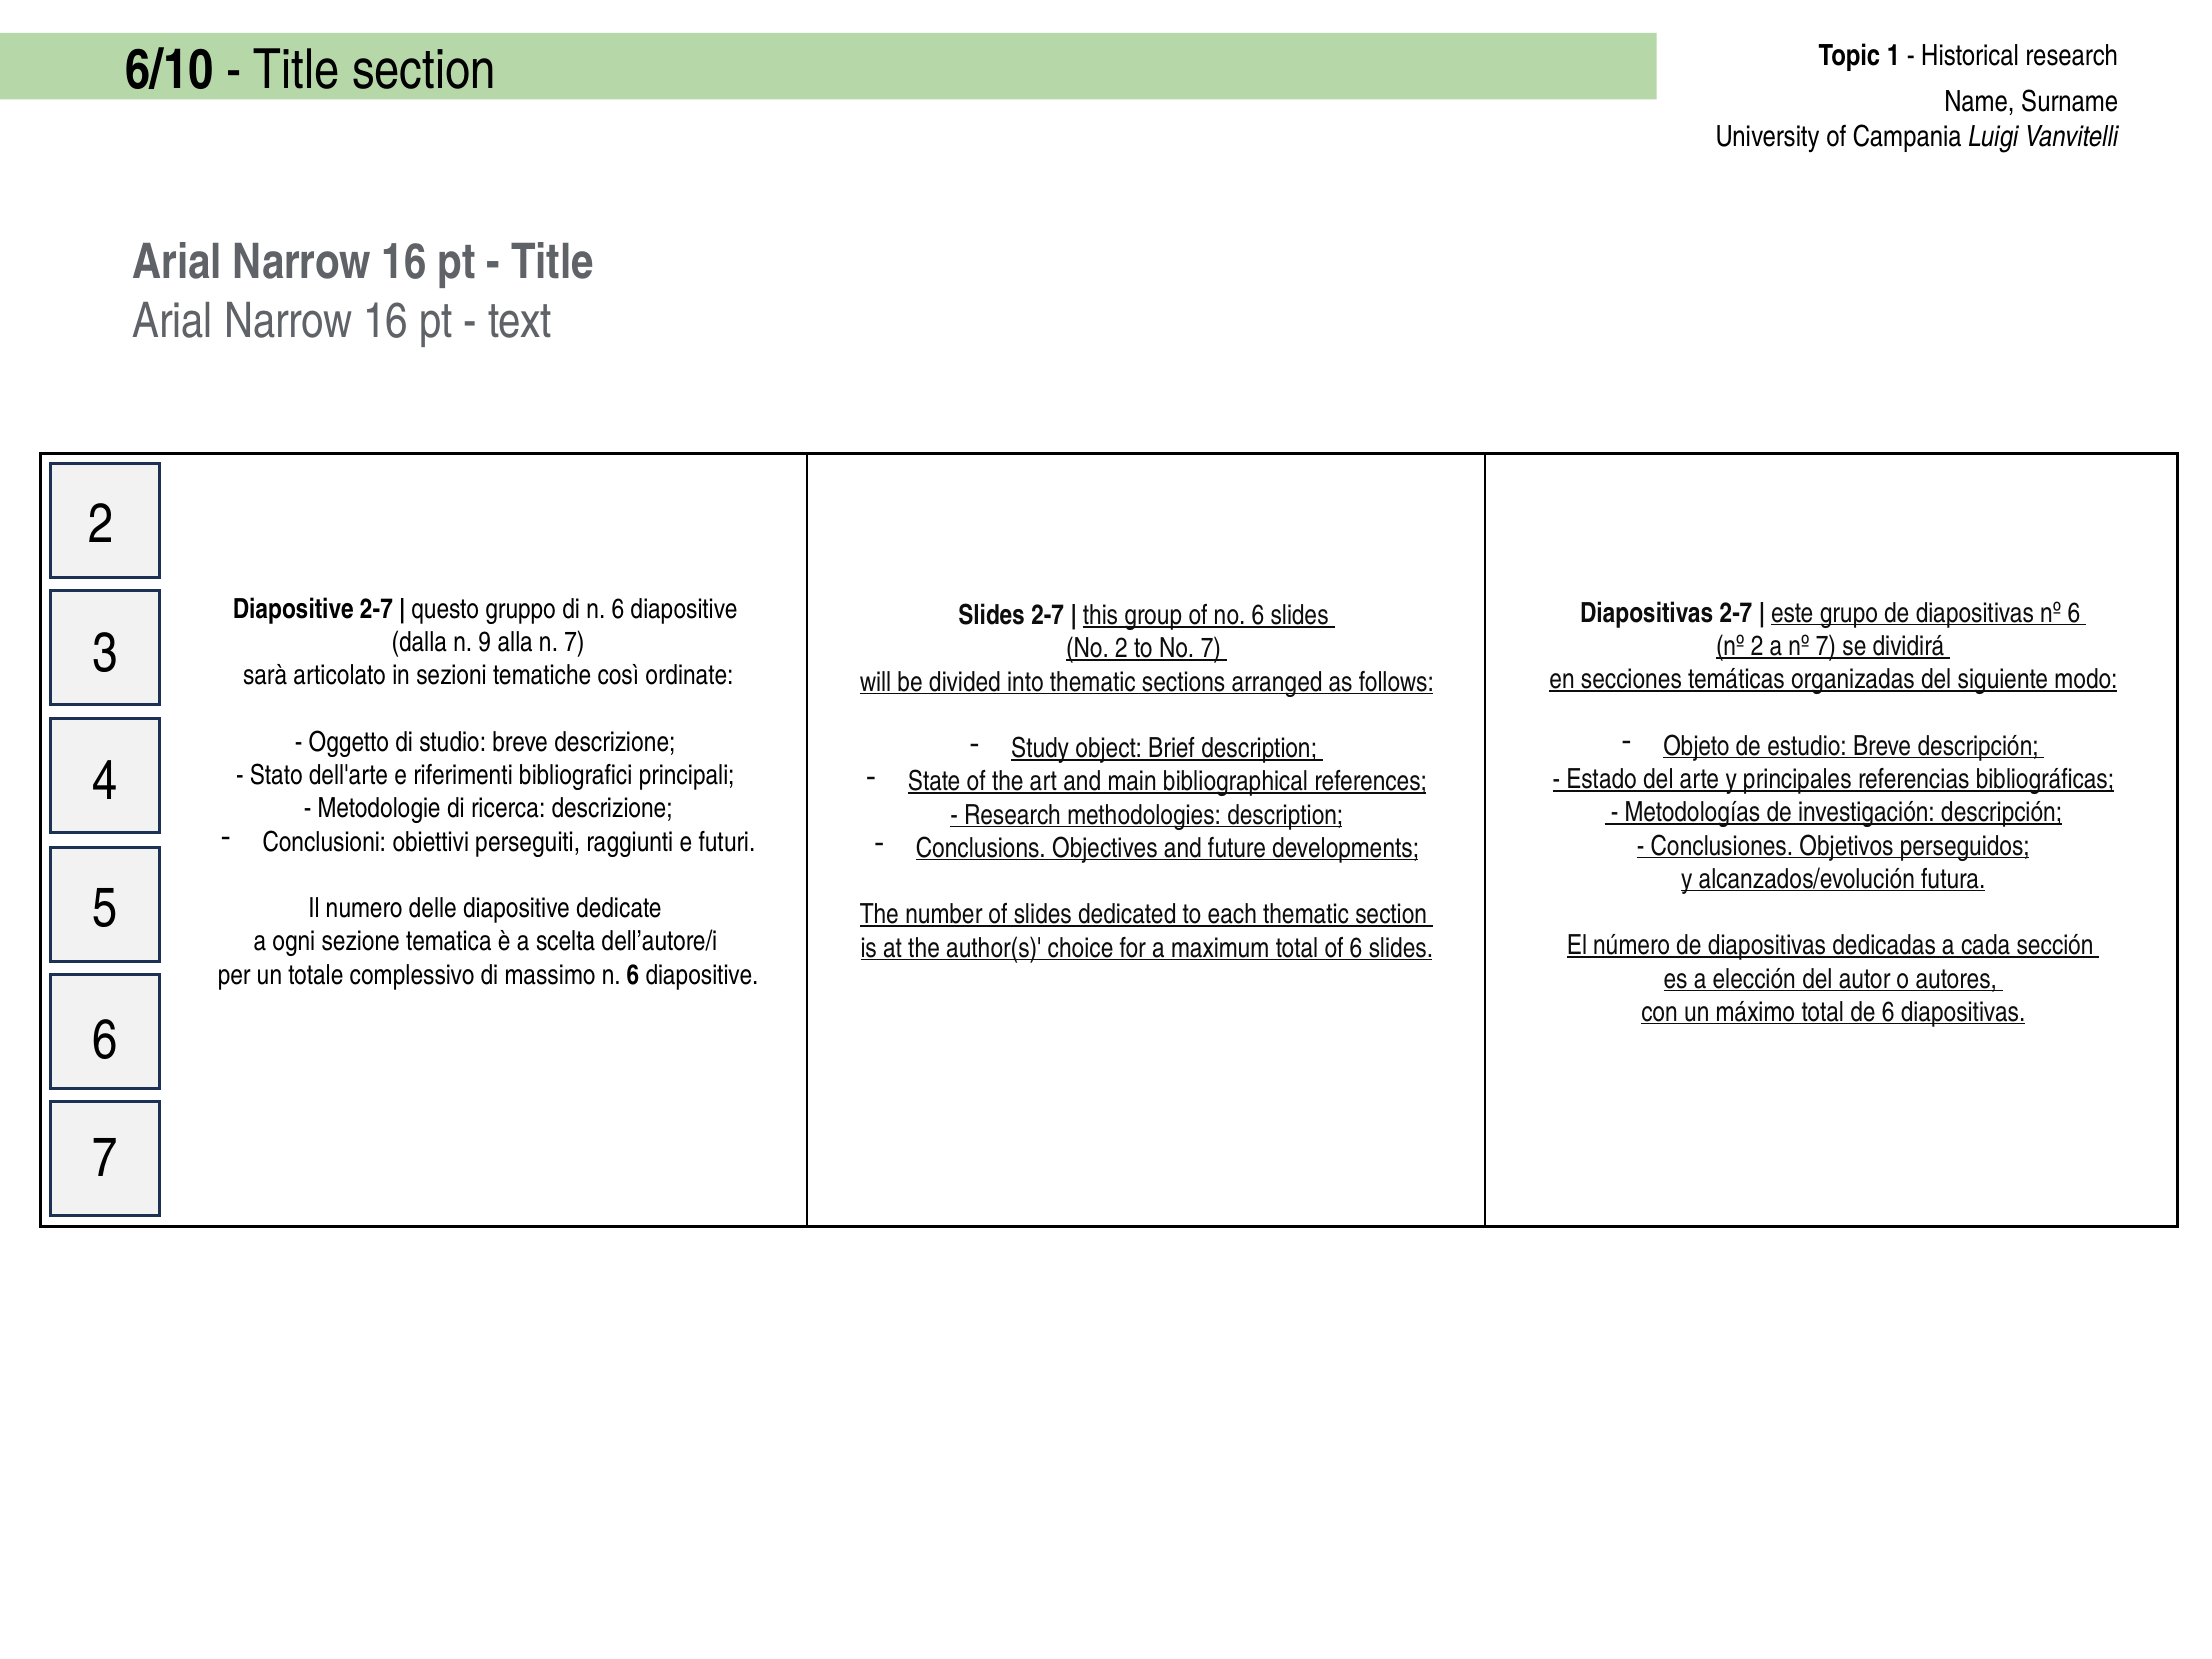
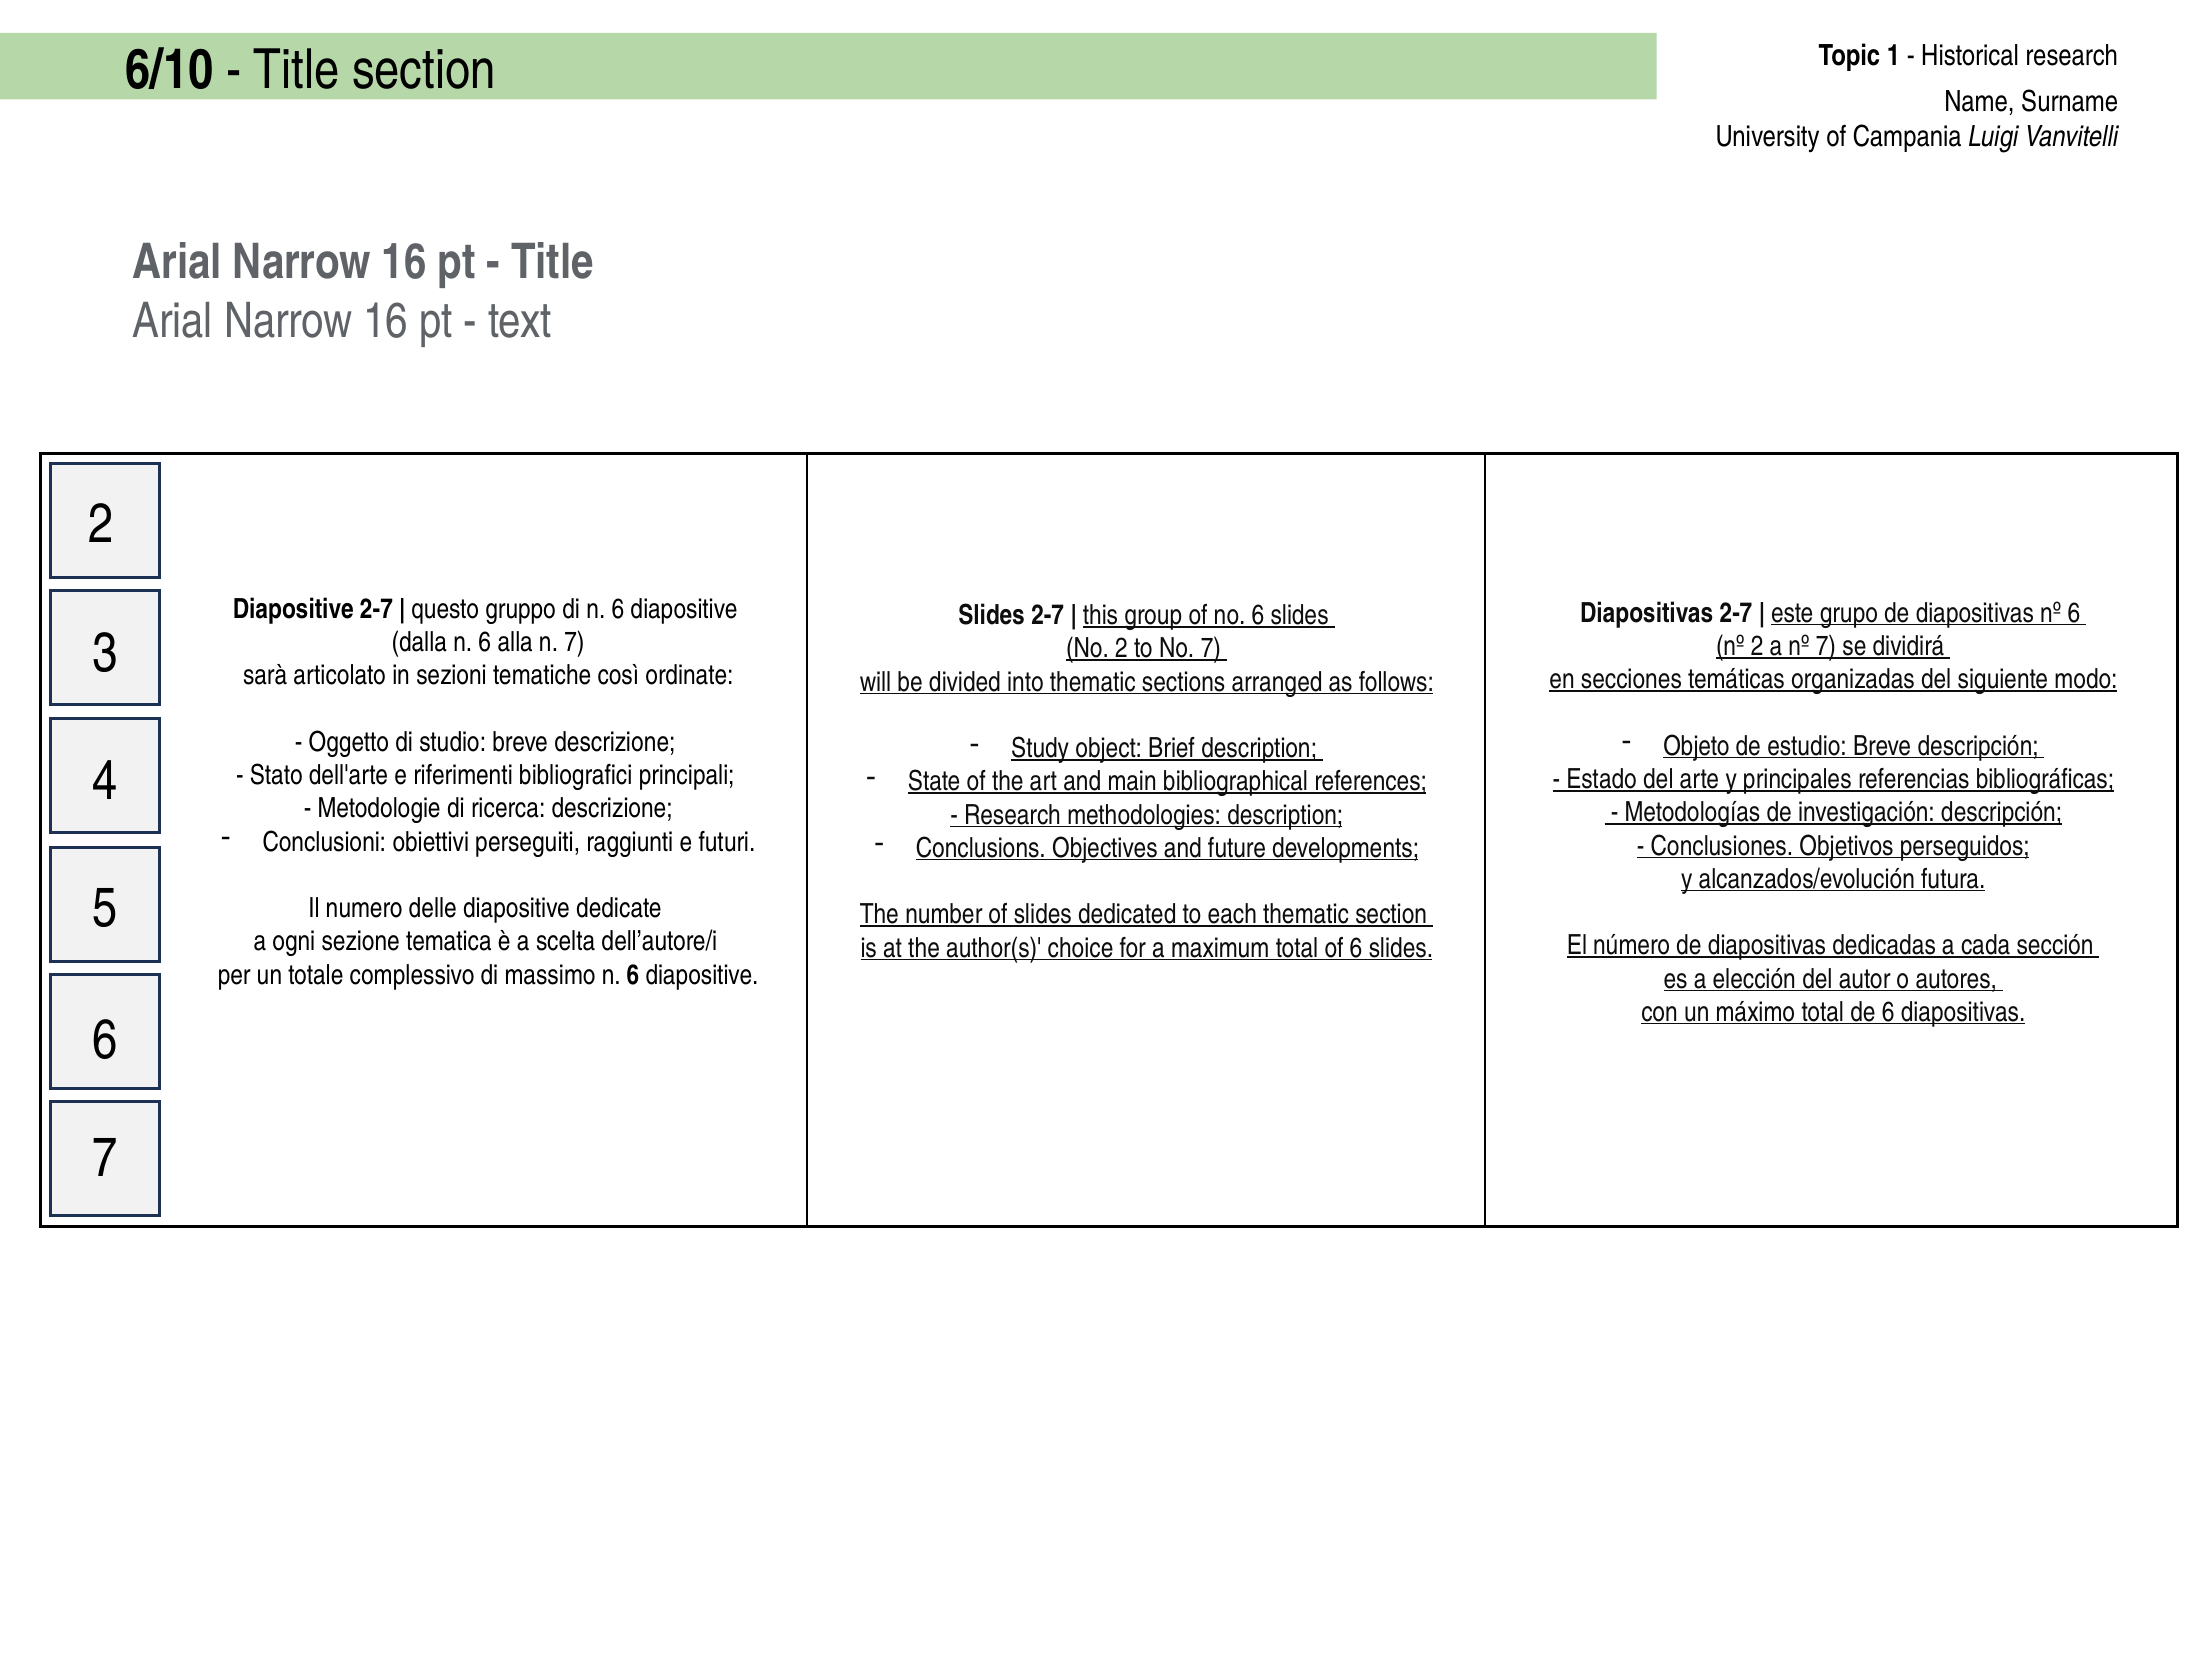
dalla n 9: 9 -> 6
